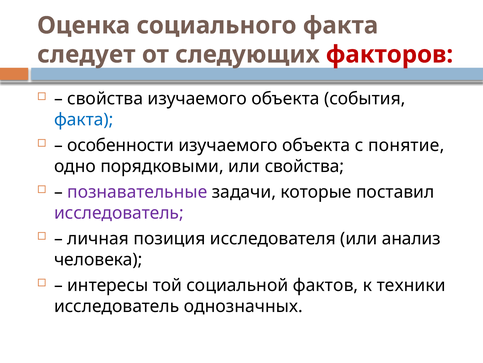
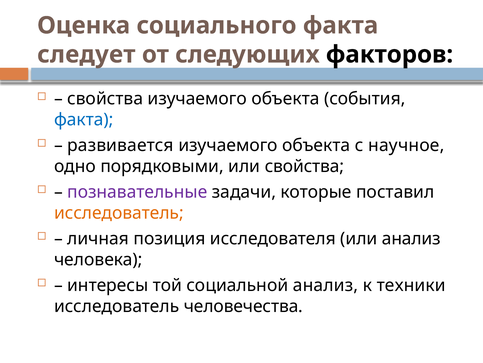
факторов colour: red -> black
особенности: особенности -> развивается
понятие: понятие -> научное
исследователь at (119, 213) colour: purple -> orange
социальной фактов: фактов -> анализ
однозначных: однозначных -> человечества
